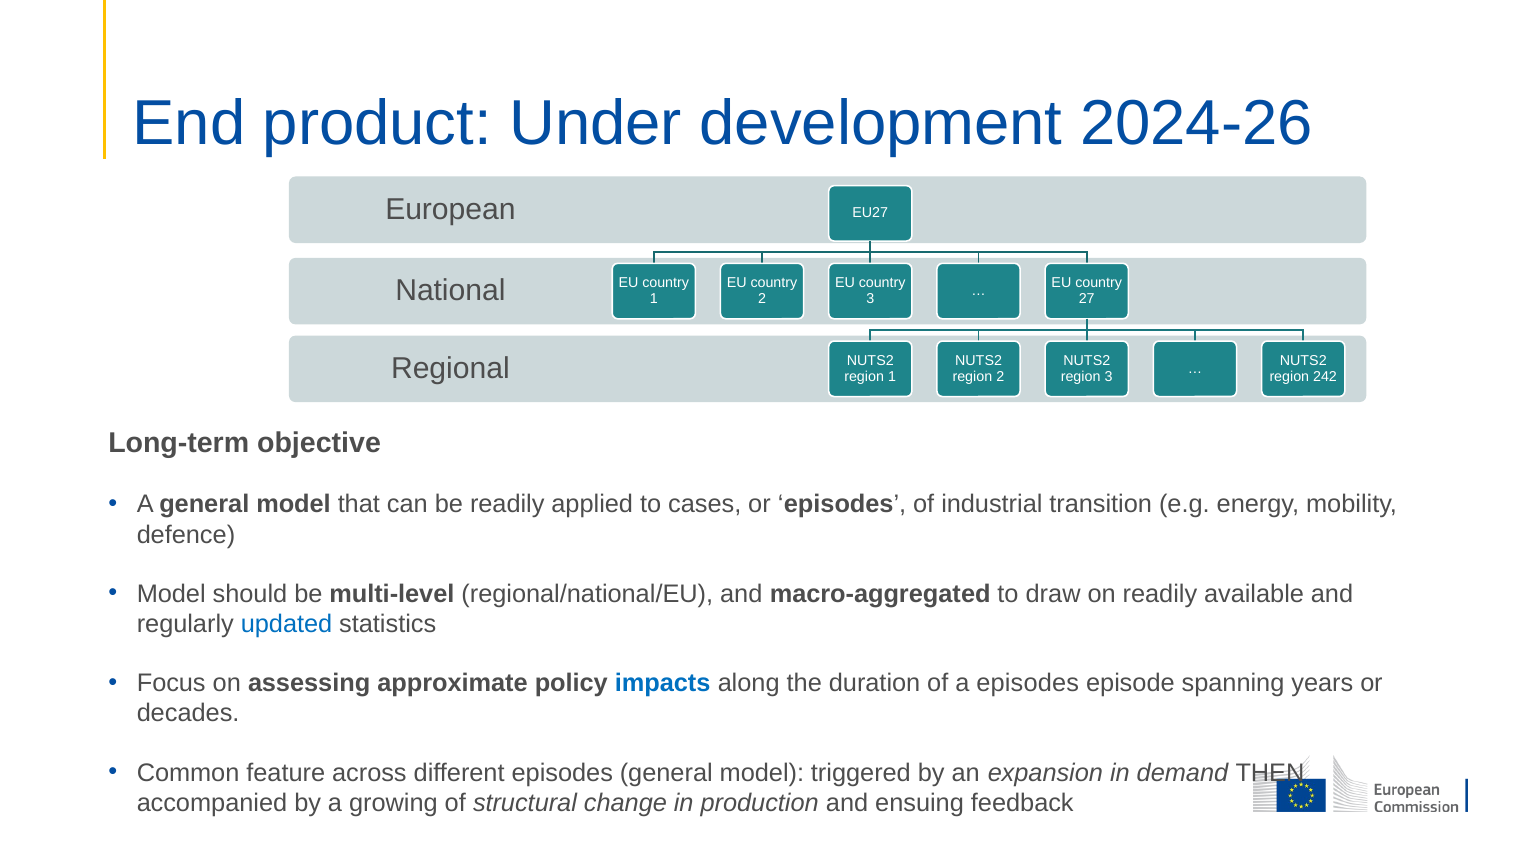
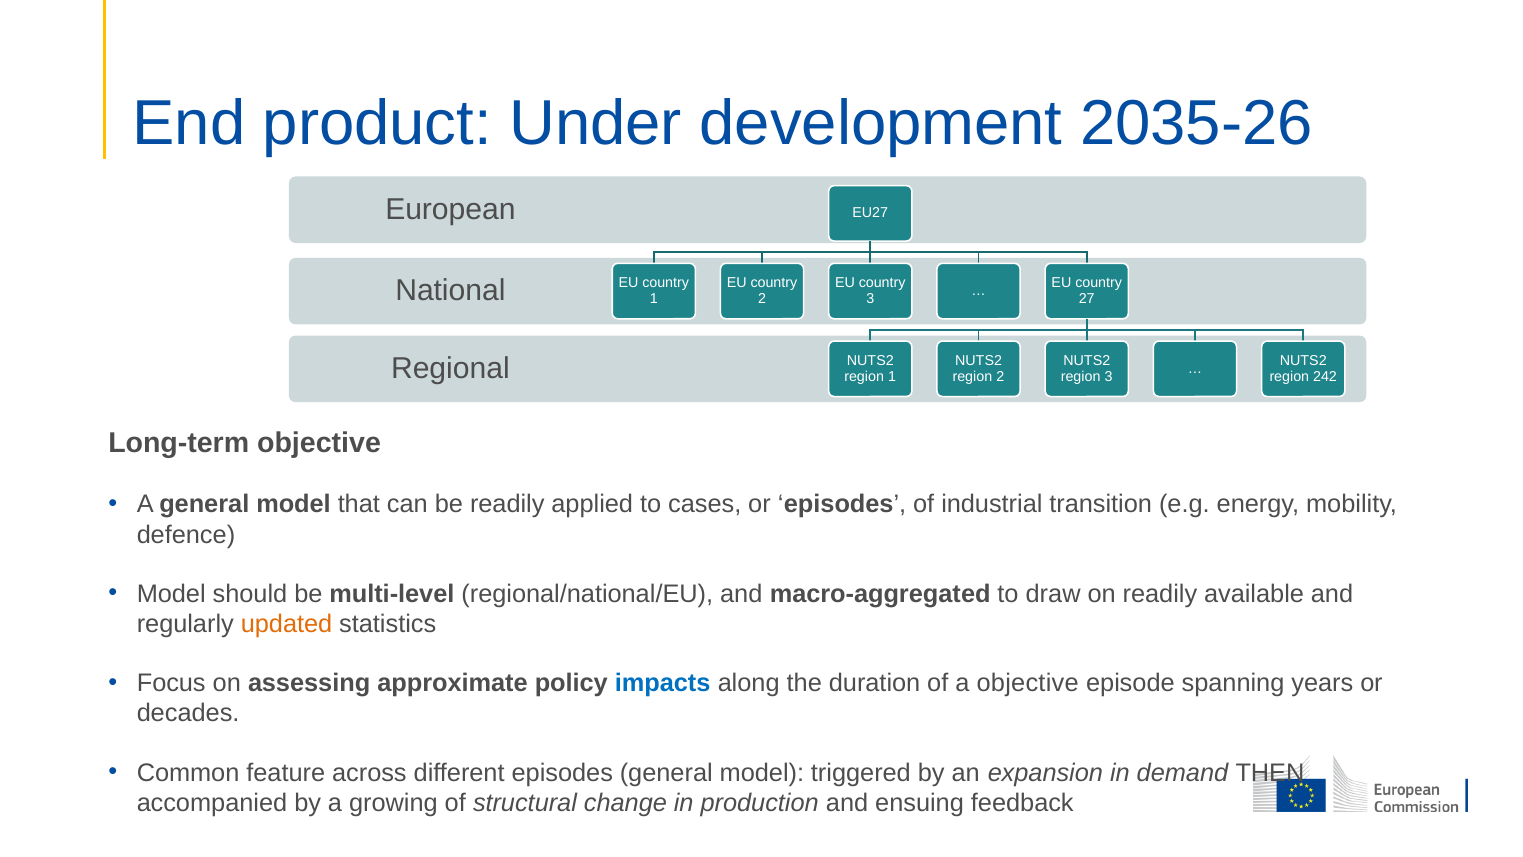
2024-26: 2024-26 -> 2035-26
updated colour: blue -> orange
a episodes: episodes -> objective
